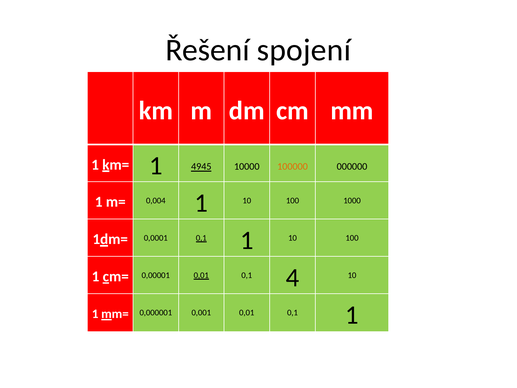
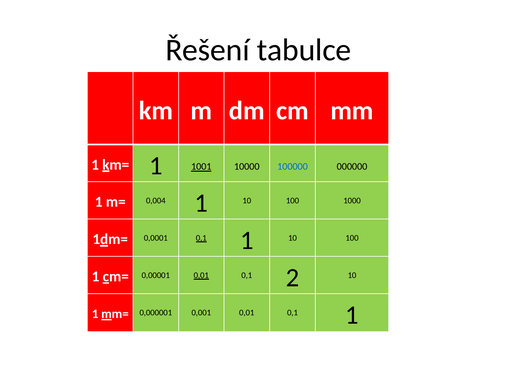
spojení: spojení -> tabulce
4945: 4945 -> 1001
100000 colour: orange -> blue
4: 4 -> 2
